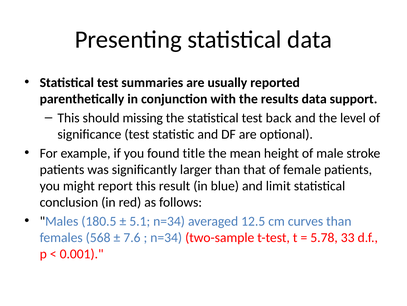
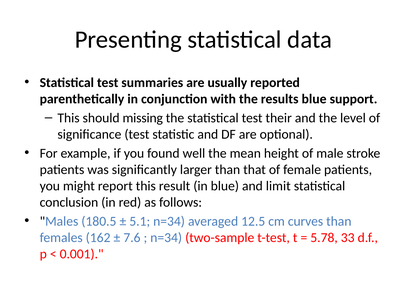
results data: data -> blue
back: back -> their
title: title -> well
568: 568 -> 162
